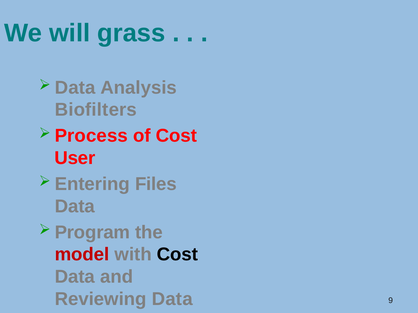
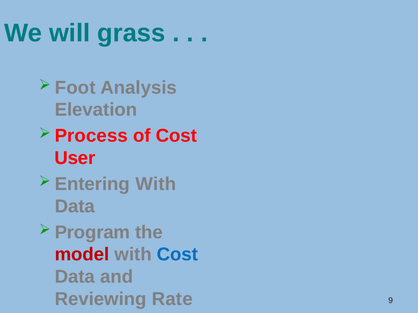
Data at (75, 88): Data -> Foot
Biofilters: Biofilters -> Elevation
Entering Files: Files -> With
Cost at (177, 255) colour: black -> blue
Reviewing Data: Data -> Rate
